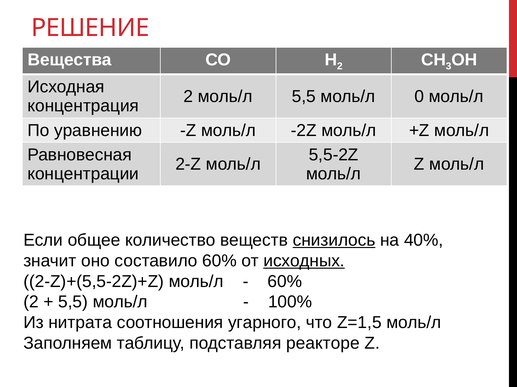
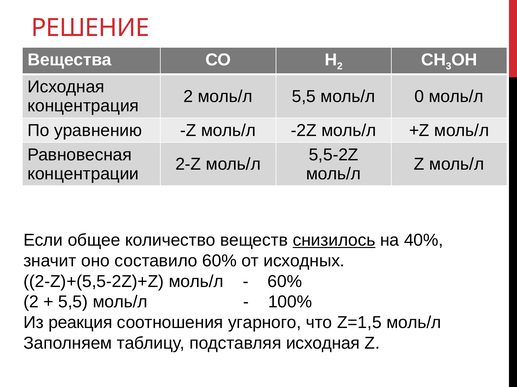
исходных underline: present -> none
нитрата: нитрата -> реакция
подставляя реакторе: реакторе -> исходная
